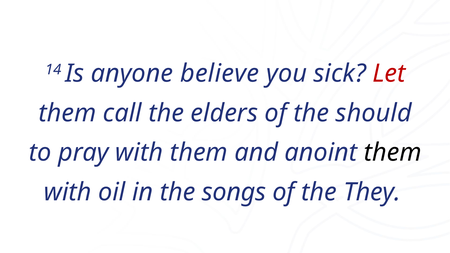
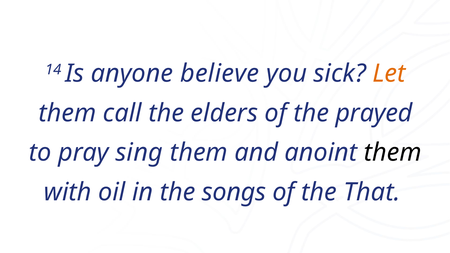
Let colour: red -> orange
should: should -> prayed
pray with: with -> sing
They: They -> That
